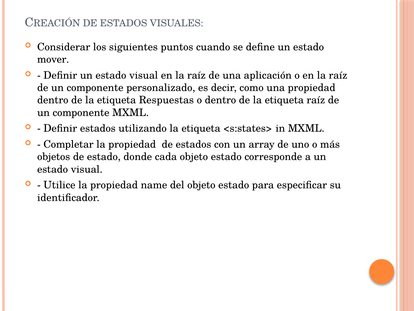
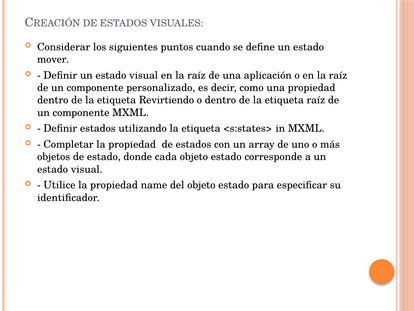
Respuestas: Respuestas -> Revirtiendo
